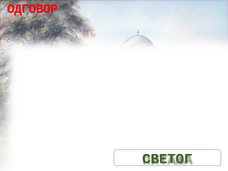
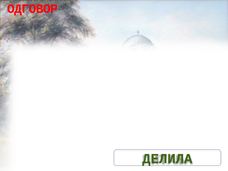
СВЕТОГ: СВЕТОГ -> ДЕЛИЛА
